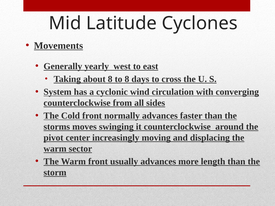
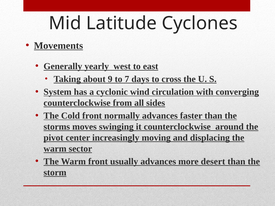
about 8: 8 -> 9
to 8: 8 -> 7
length: length -> desert
